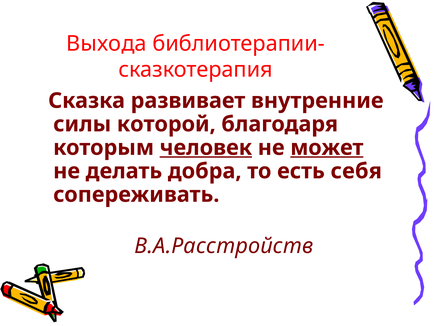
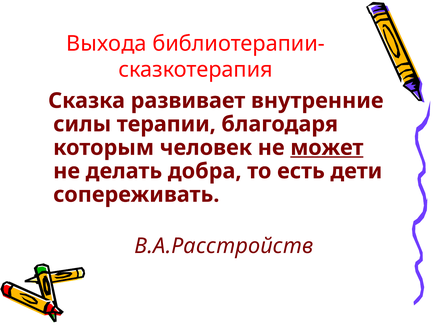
которой: которой -> терапии
человек underline: present -> none
себя: себя -> дети
